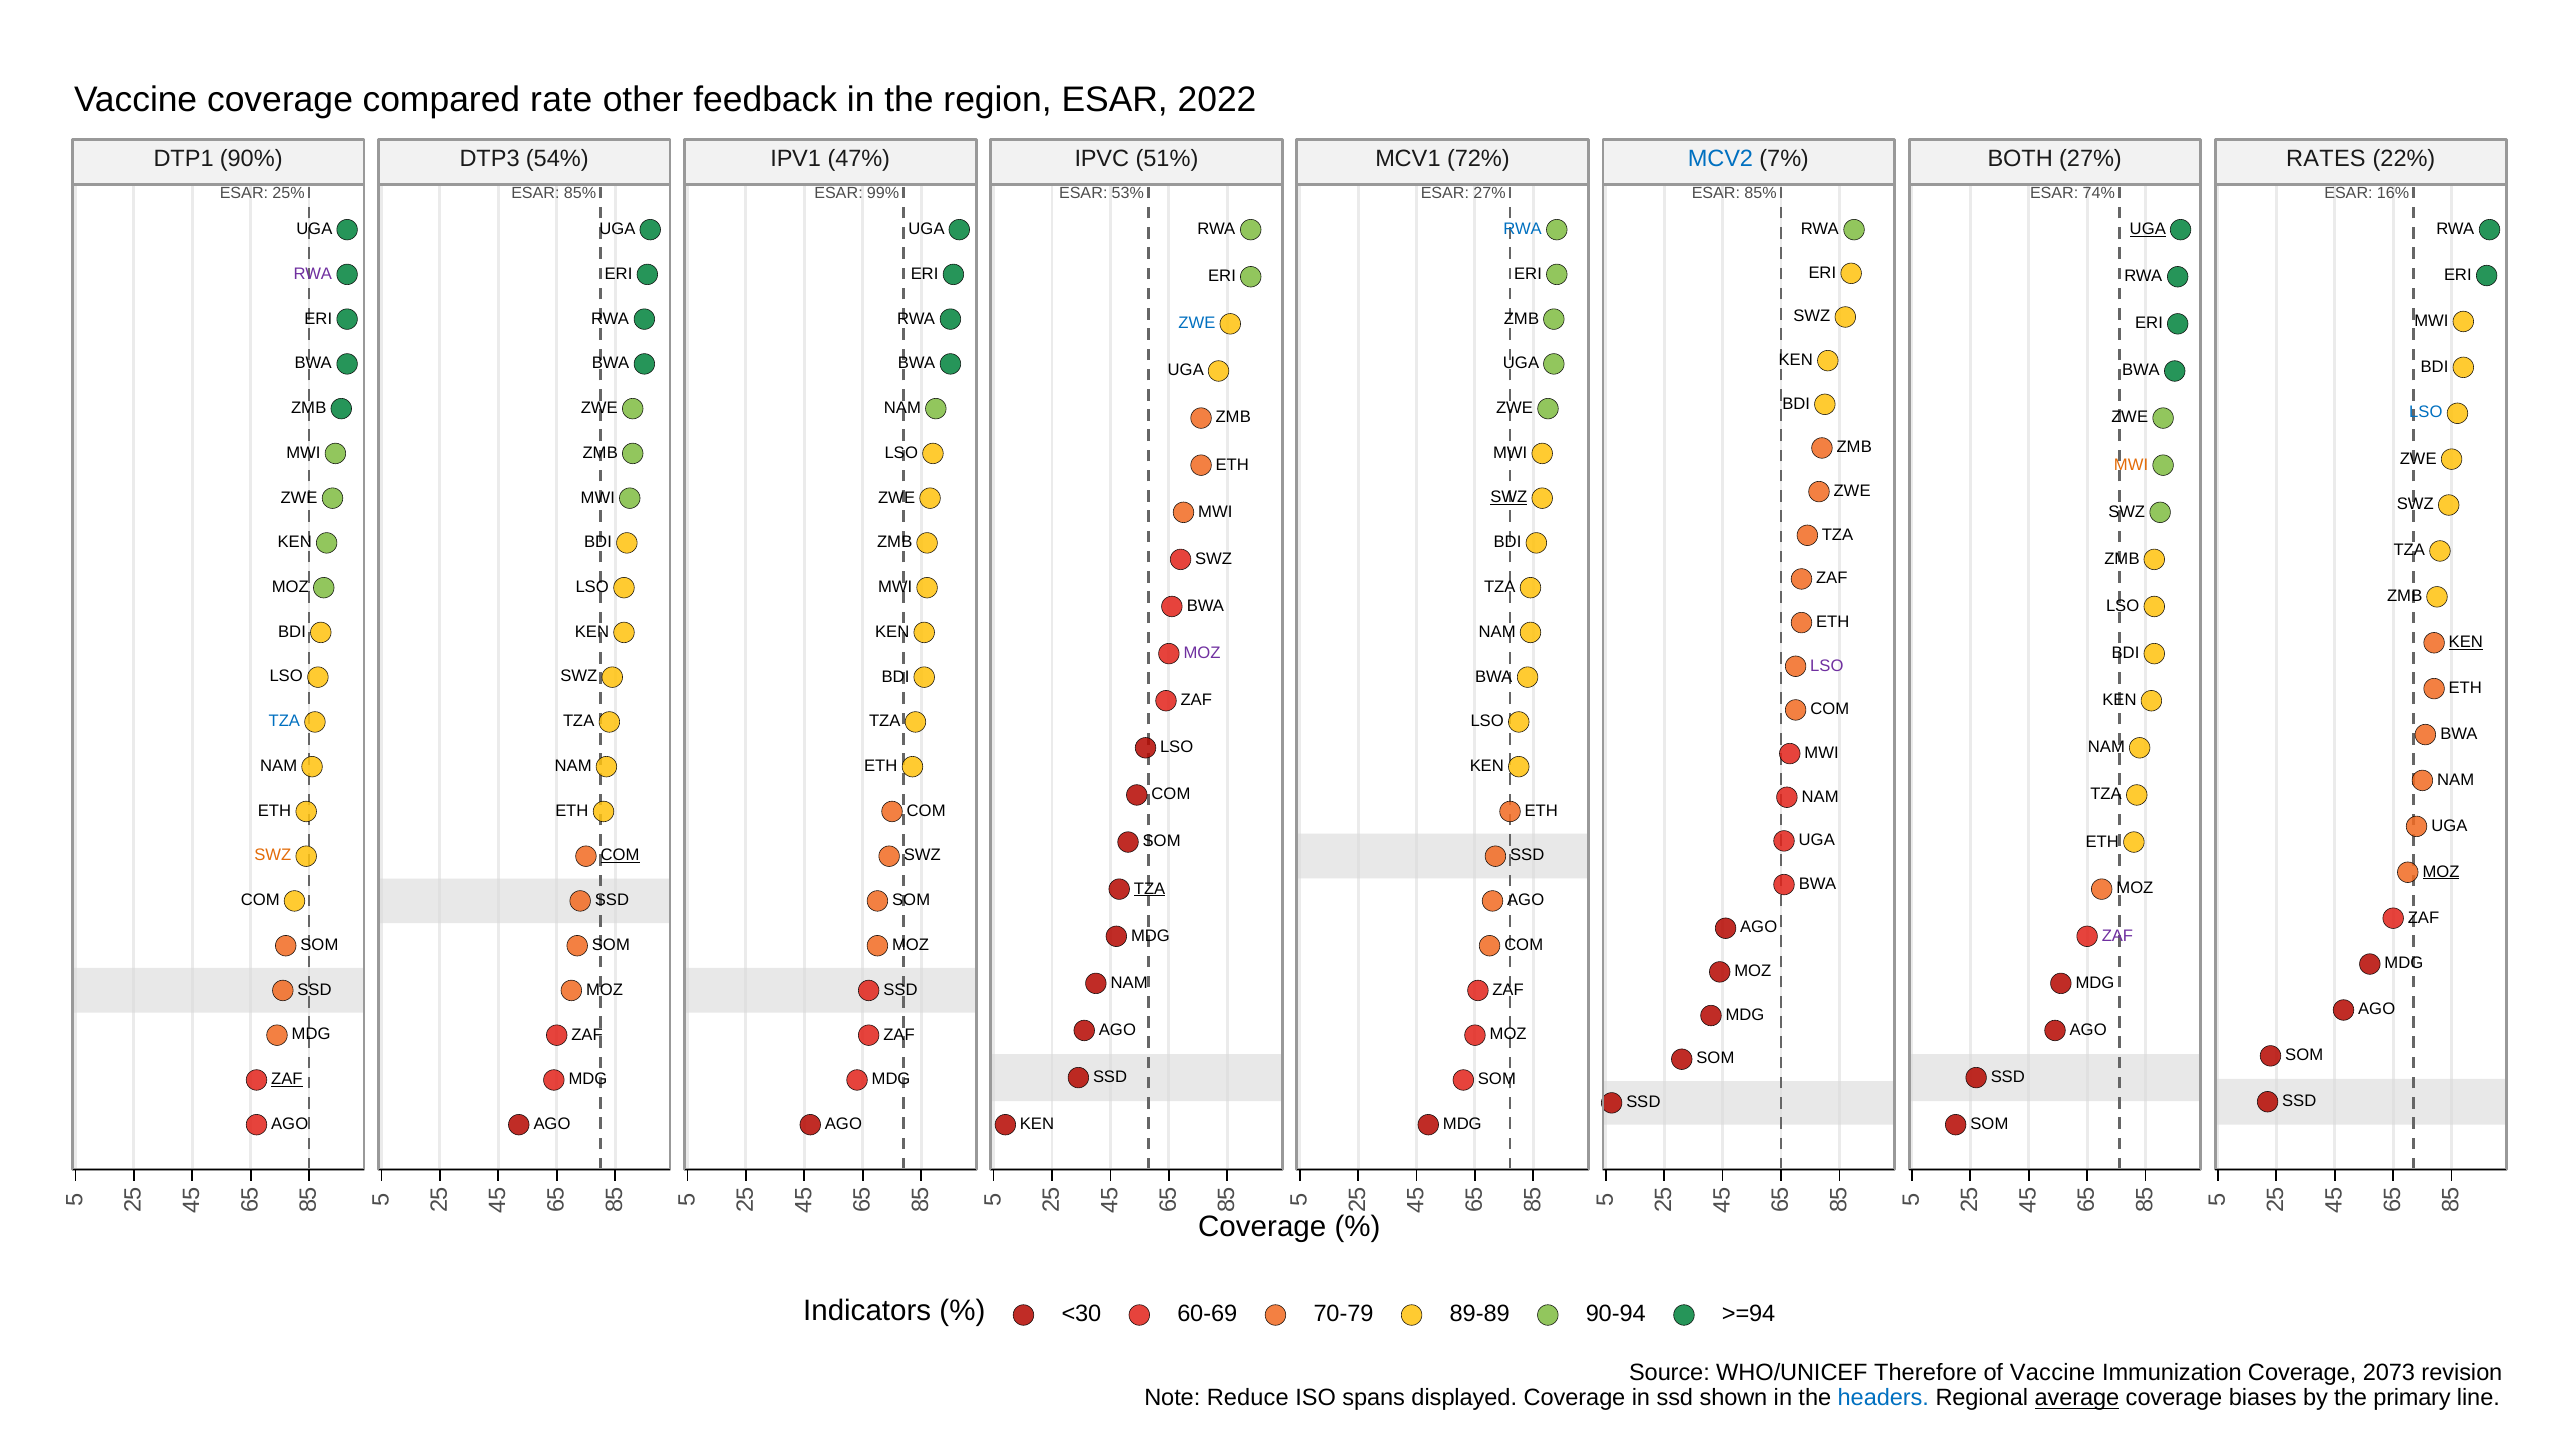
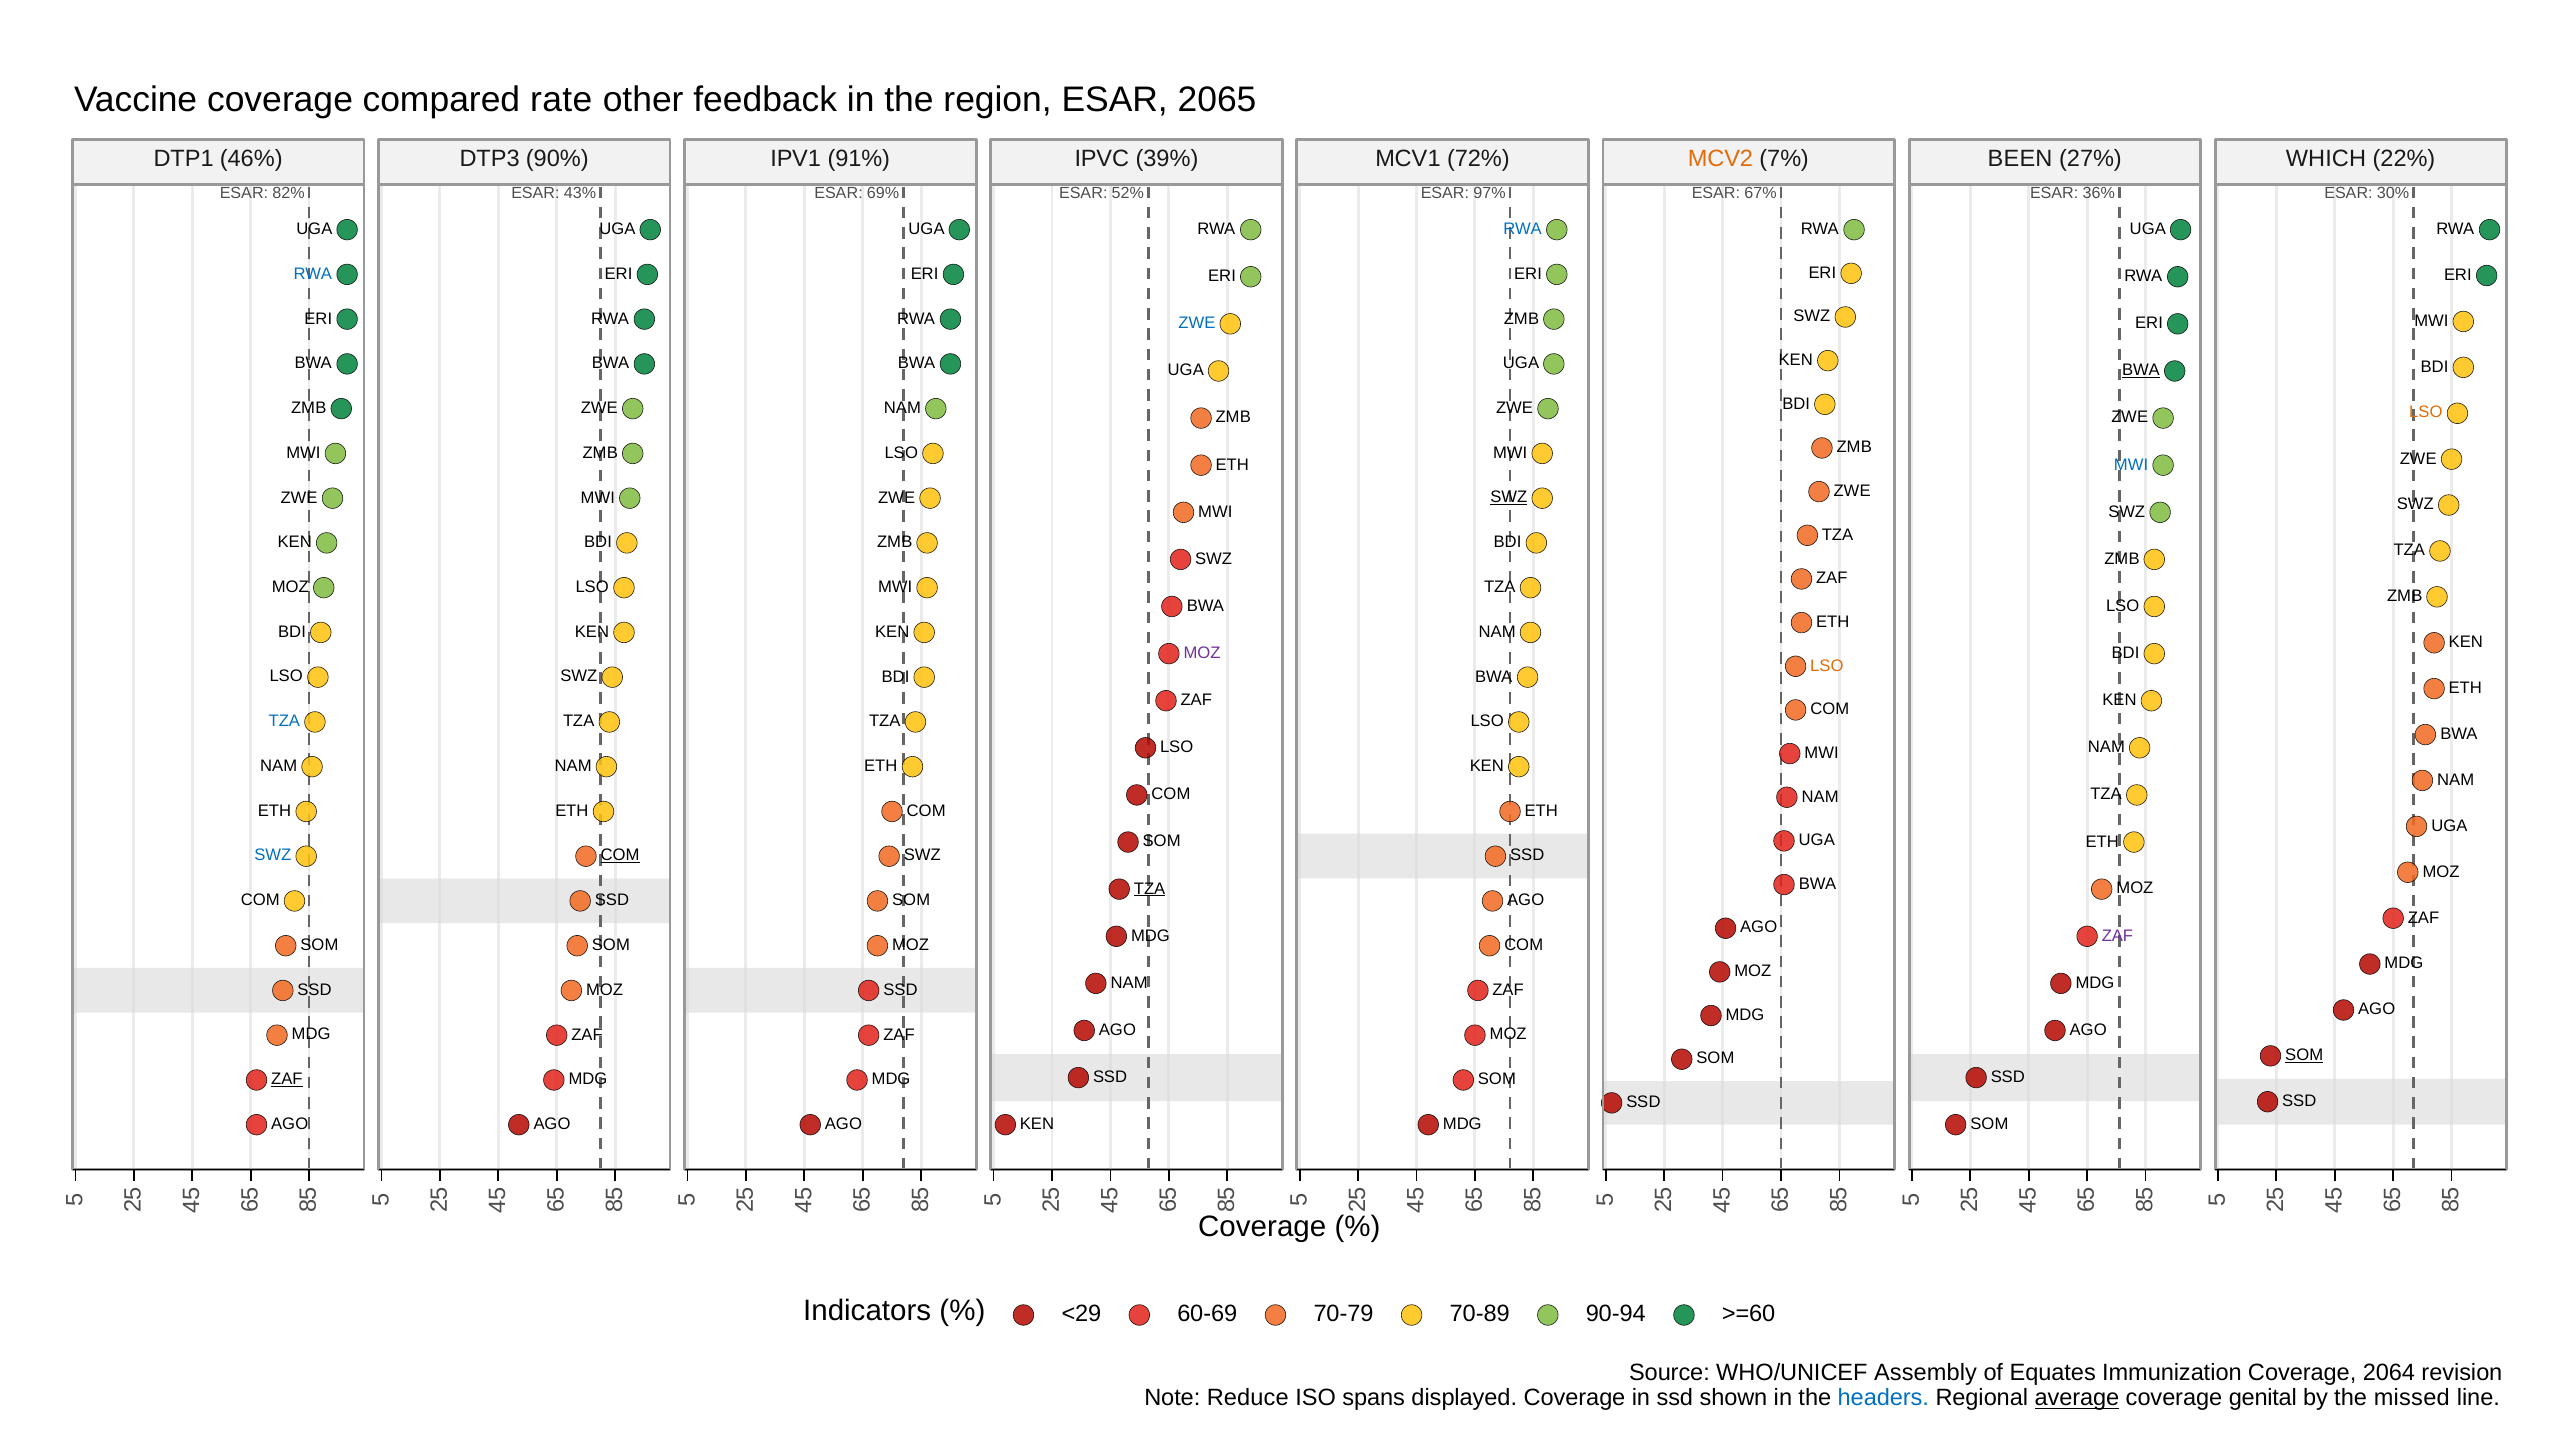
2022: 2022 -> 2065
90%: 90% -> 46%
54%: 54% -> 90%
47%: 47% -> 91%
51%: 51% -> 39%
MCV2 colour: blue -> orange
BOTH: BOTH -> BEEN
RATES: RATES -> WHICH
25%: 25% -> 82%
85% at (580, 193): 85% -> 43%
99%: 99% -> 69%
53%: 53% -> 52%
ESAR 27%: 27% -> 97%
85% at (1760, 193): 85% -> 67%
74%: 74% -> 36%
16%: 16% -> 30%
UGA at (2148, 229) underline: present -> none
RWA at (313, 274) colour: purple -> blue
BWA at (2141, 370) underline: none -> present
LSO at (2426, 412) colour: blue -> orange
MWI at (2131, 465) colour: orange -> blue
KEN at (2466, 642) underline: present -> none
LSO at (1827, 666) colour: purple -> orange
SWZ at (273, 855) colour: orange -> blue
MOZ at (2441, 872) underline: present -> none
SOM at (2304, 1055) underline: none -> present
<30: <30 -> <29
89-89: 89-89 -> 70-89
>=94: >=94 -> >=60
Therefore: Therefore -> Assembly
of Vaccine: Vaccine -> Equates
2073: 2073 -> 2064
biases: biases -> genital
primary: primary -> missed
